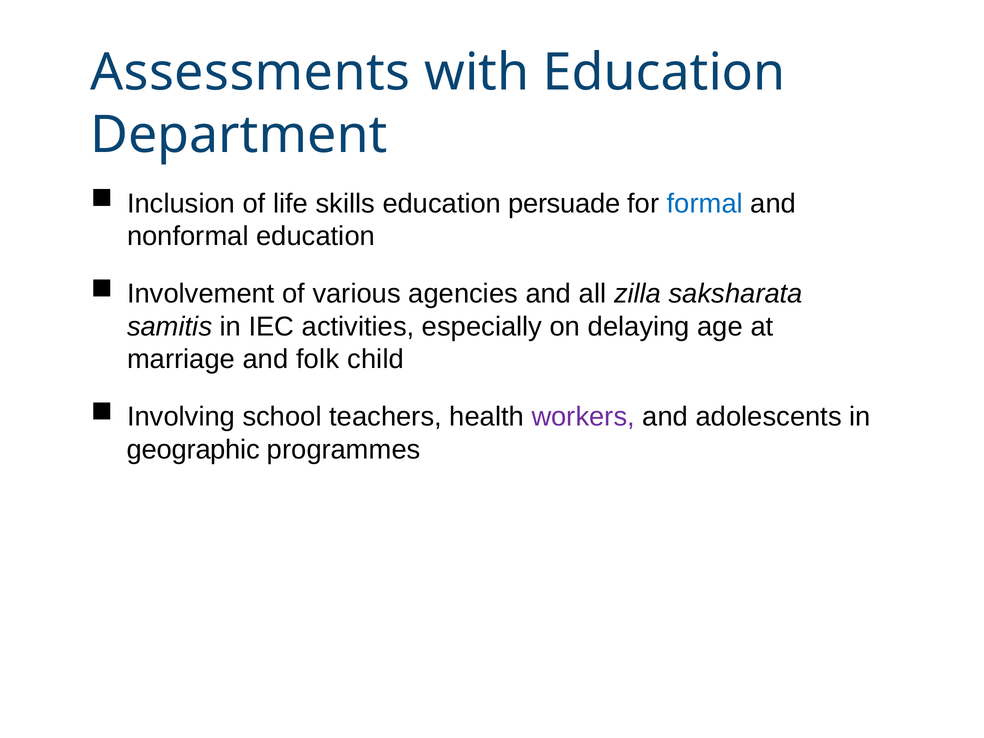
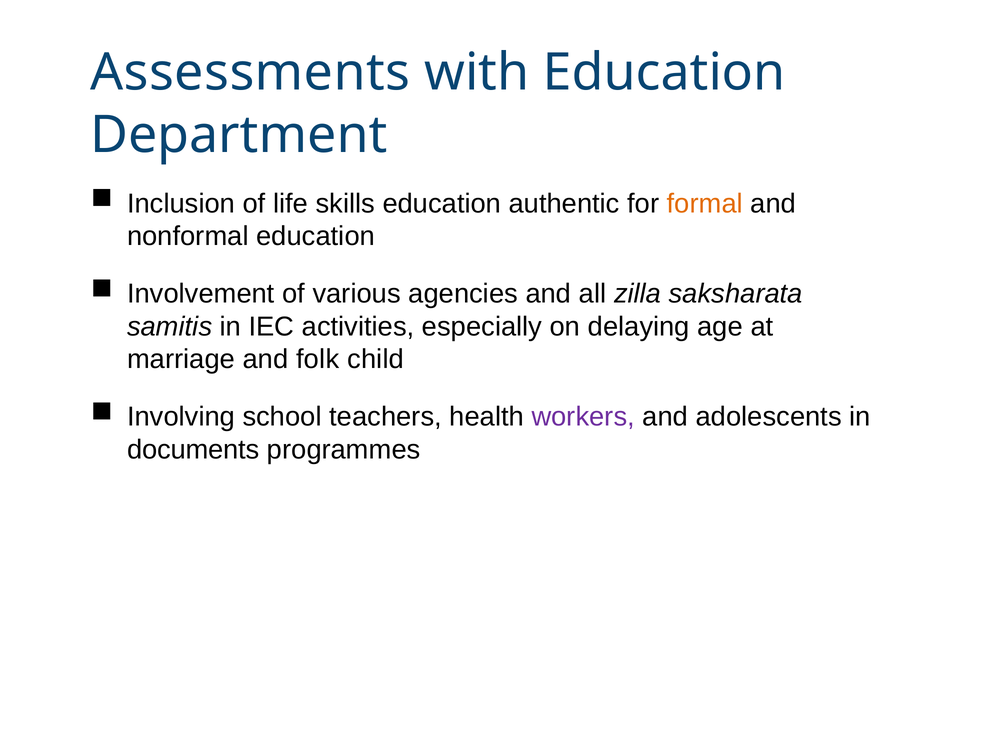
persuade: persuade -> authentic
formal colour: blue -> orange
geographic: geographic -> documents
